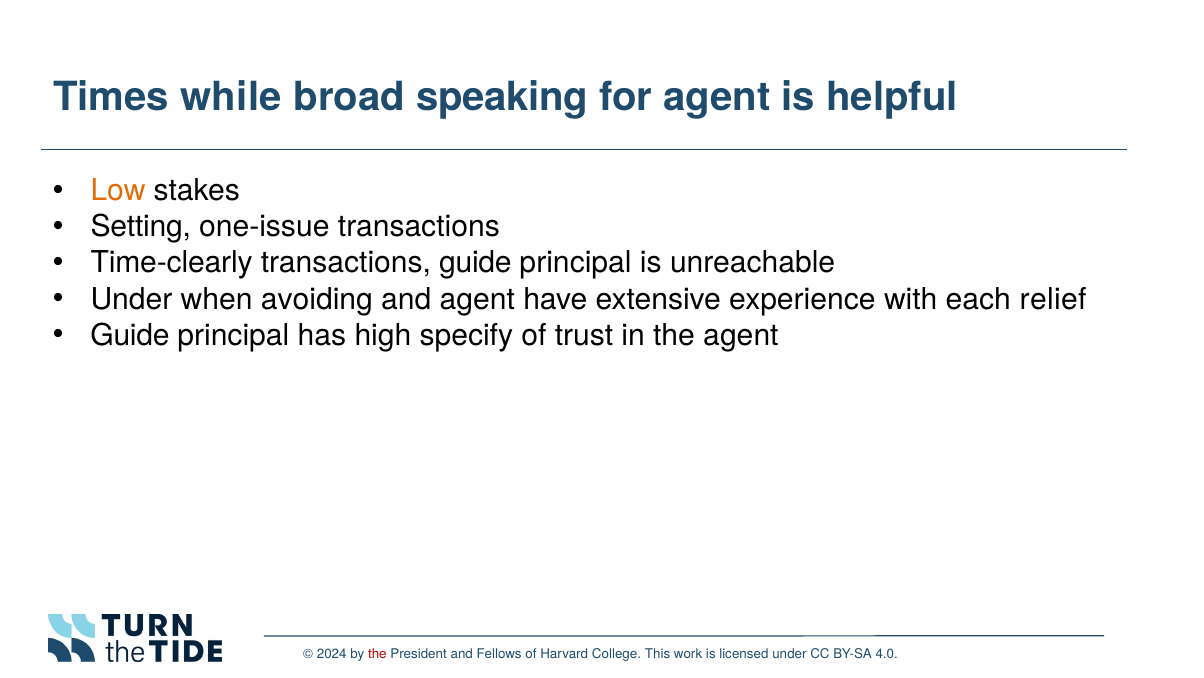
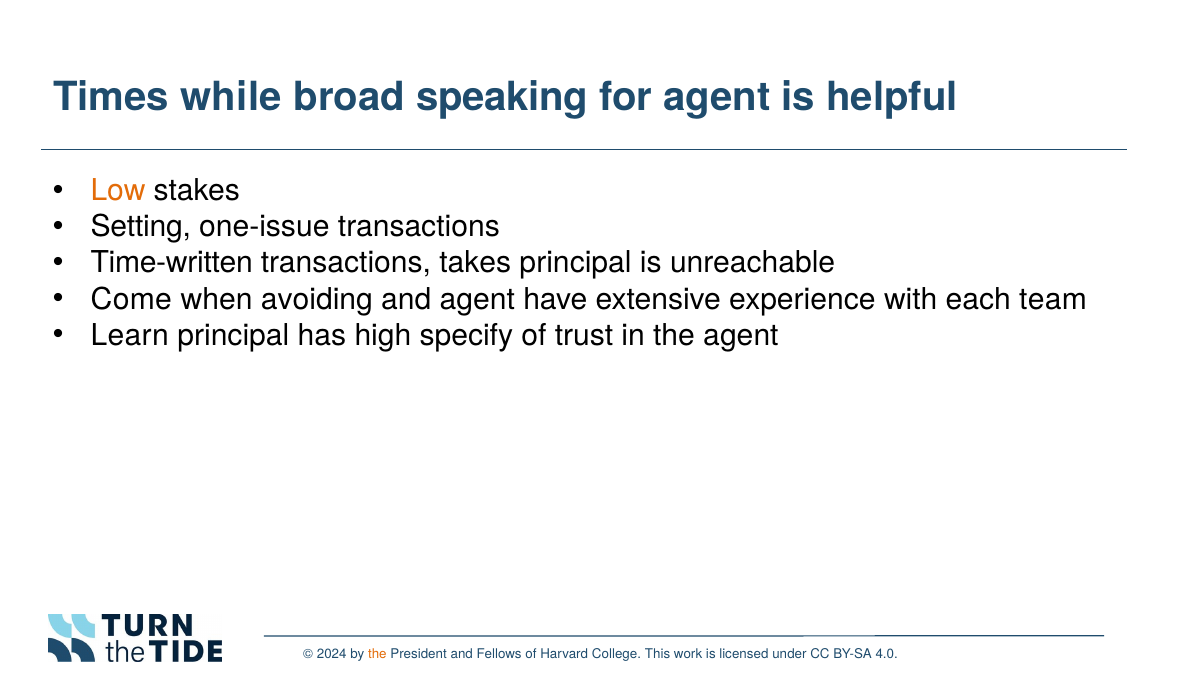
Time-clearly: Time-clearly -> Time-written
transactions guide: guide -> takes
Under at (131, 299): Under -> Come
relief: relief -> team
Guide at (130, 335): Guide -> Learn
the at (377, 653) colour: red -> orange
